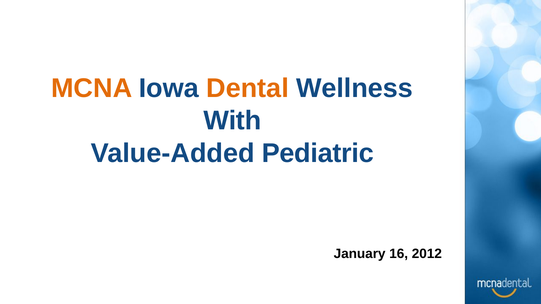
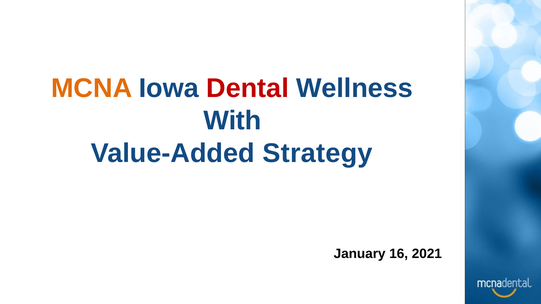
Dental colour: orange -> red
Pediatric: Pediatric -> Strategy
2012: 2012 -> 2021
